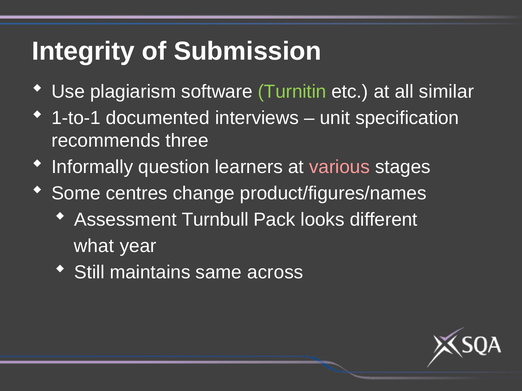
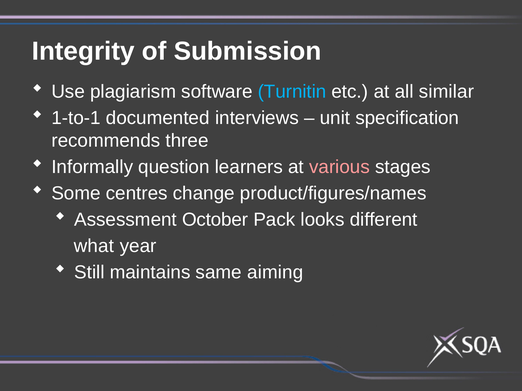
Turnitin colour: light green -> light blue
Turnbull: Turnbull -> October
across: across -> aiming
